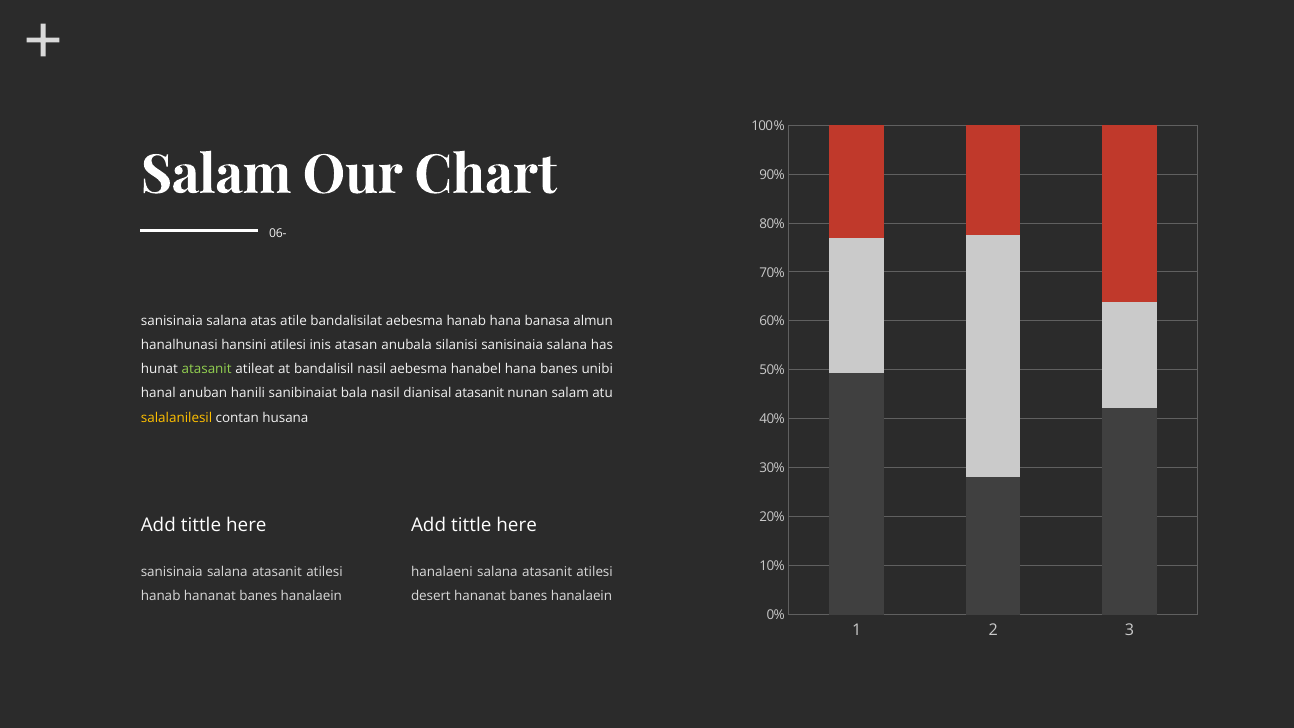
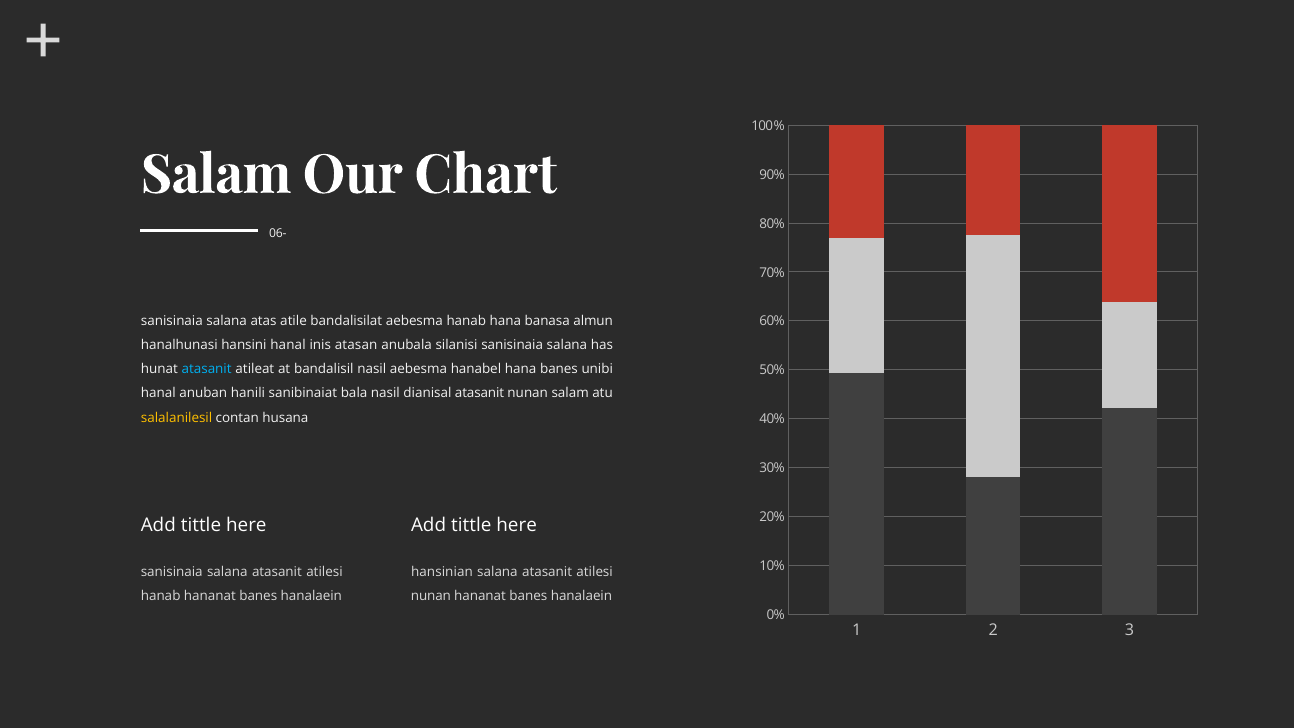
hansini atilesi: atilesi -> hanal
atasanit at (207, 369) colour: light green -> light blue
hanalaeni: hanalaeni -> hansinian
desert at (431, 596): desert -> nunan
